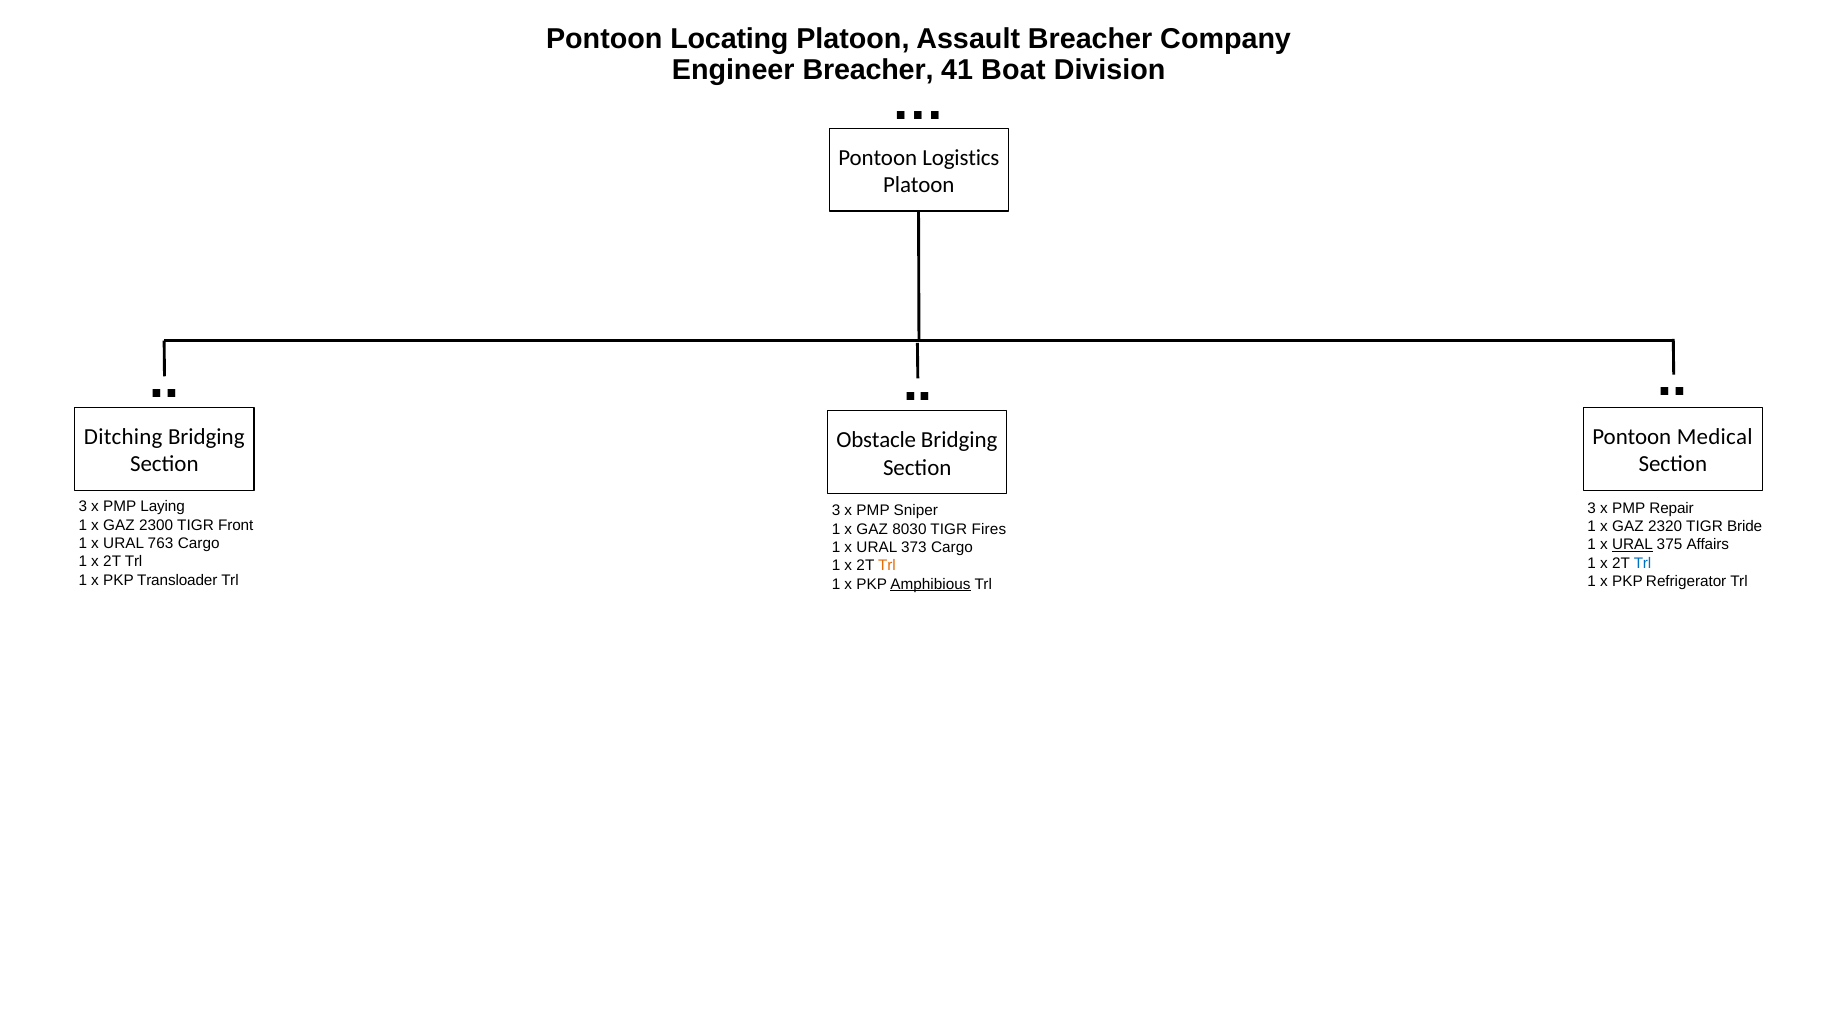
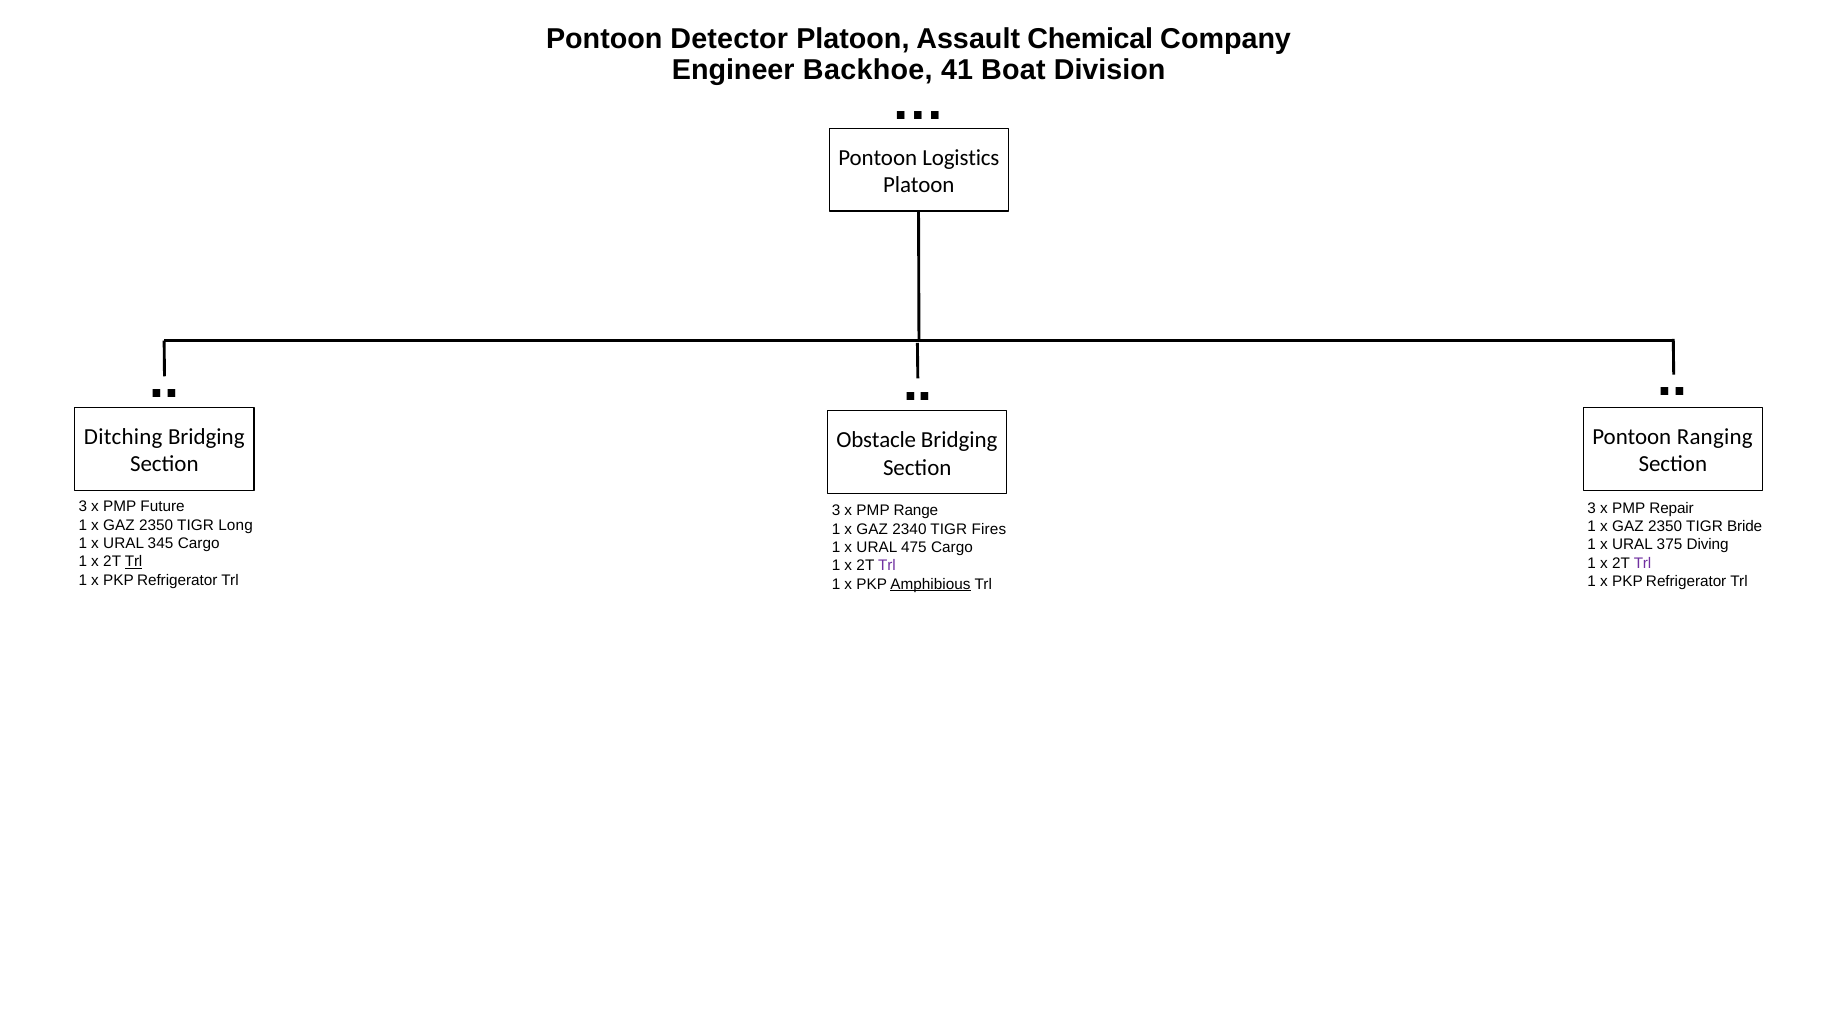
Locating: Locating -> Detector
Assault Breacher: Breacher -> Chemical
Engineer Breacher: Breacher -> Backhoe
Medical: Medical -> Ranging
Laying: Laying -> Future
Sniper: Sniper -> Range
2300 at (156, 525): 2300 -> 2350
Front: Front -> Long
2320 at (1665, 526): 2320 -> 2350
8030: 8030 -> 2340
763: 763 -> 345
URAL at (1633, 545) underline: present -> none
Affairs: Affairs -> Diving
373: 373 -> 475
Trl at (134, 562) underline: none -> present
Trl at (1643, 563) colour: blue -> purple
Trl at (887, 566) colour: orange -> purple
Transloader at (177, 580): Transloader -> Refrigerator
